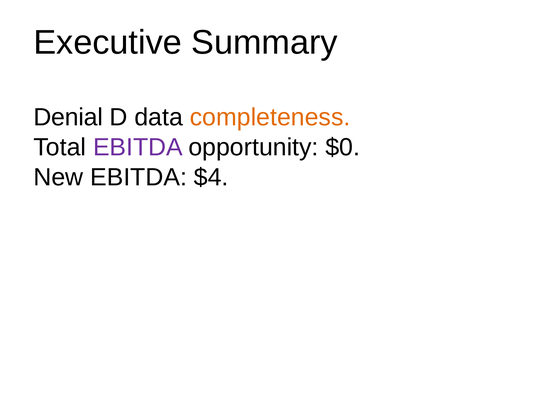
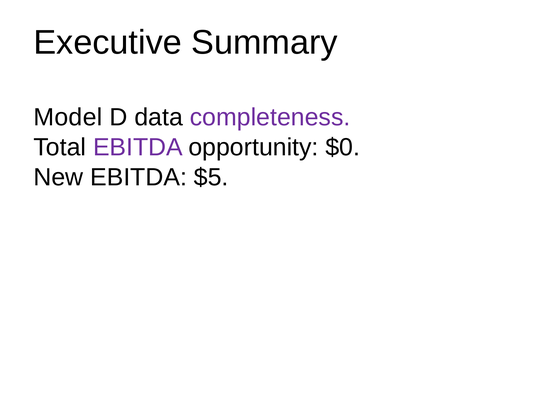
Denial: Denial -> Model
completeness colour: orange -> purple
$4: $4 -> $5
